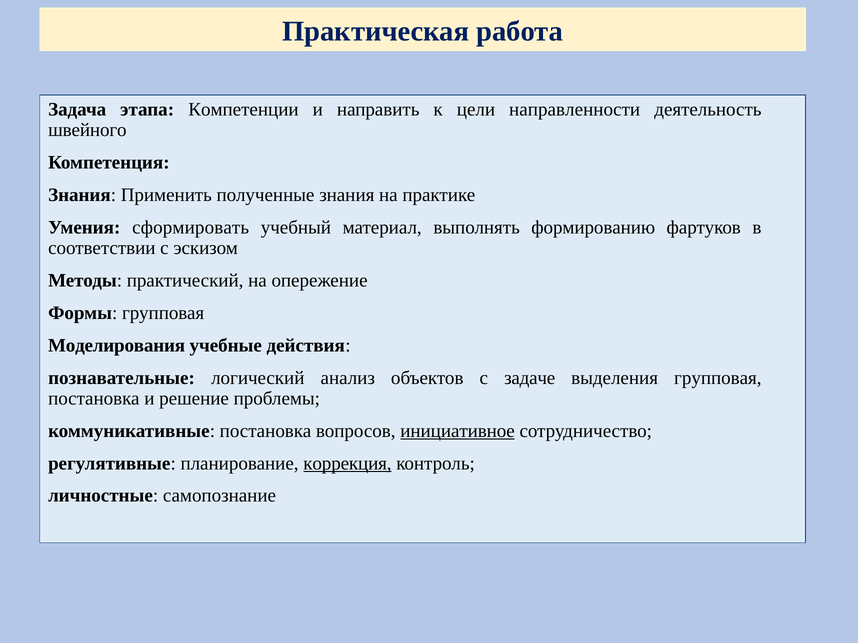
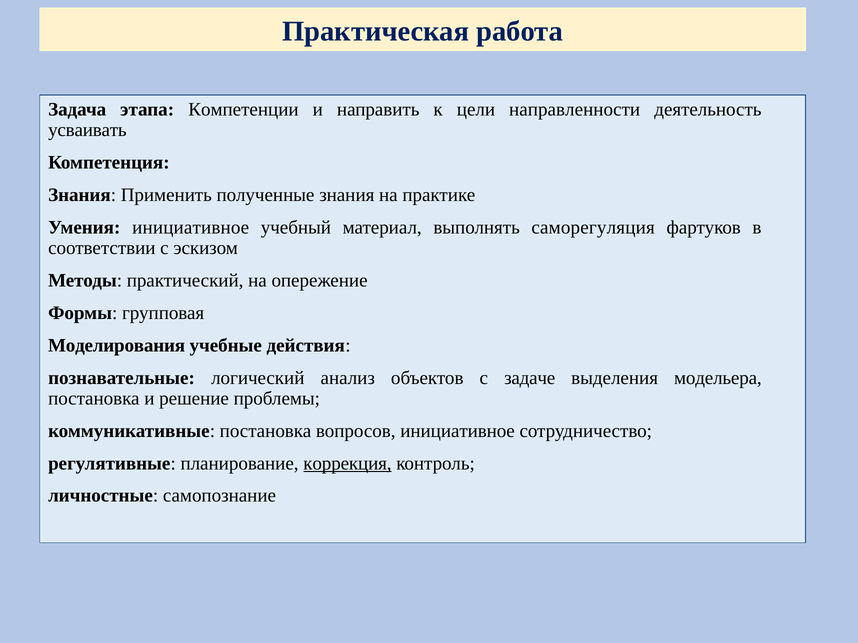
швейного: швейного -> усваивать
Умения сформировать: сформировать -> инициативное
формированию: формированию -> саморегуляция
выделения групповая: групповая -> модельера
инициативное at (458, 431) underline: present -> none
